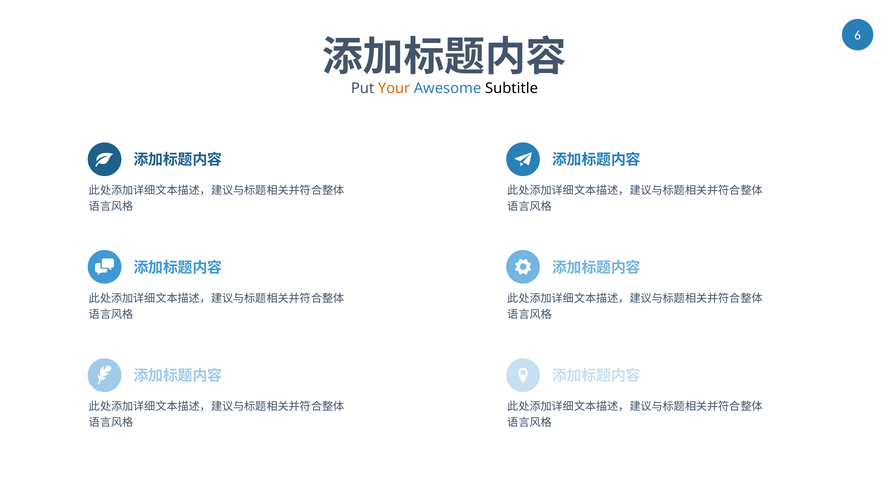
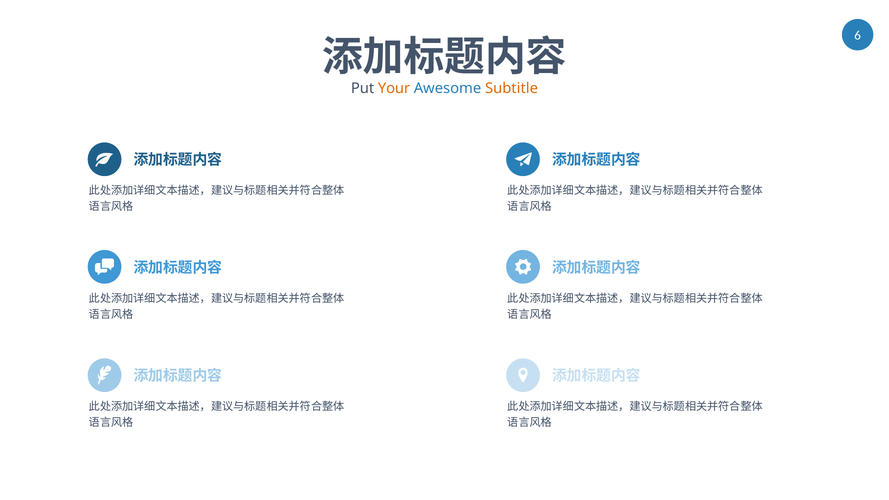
Subtitle colour: black -> orange
